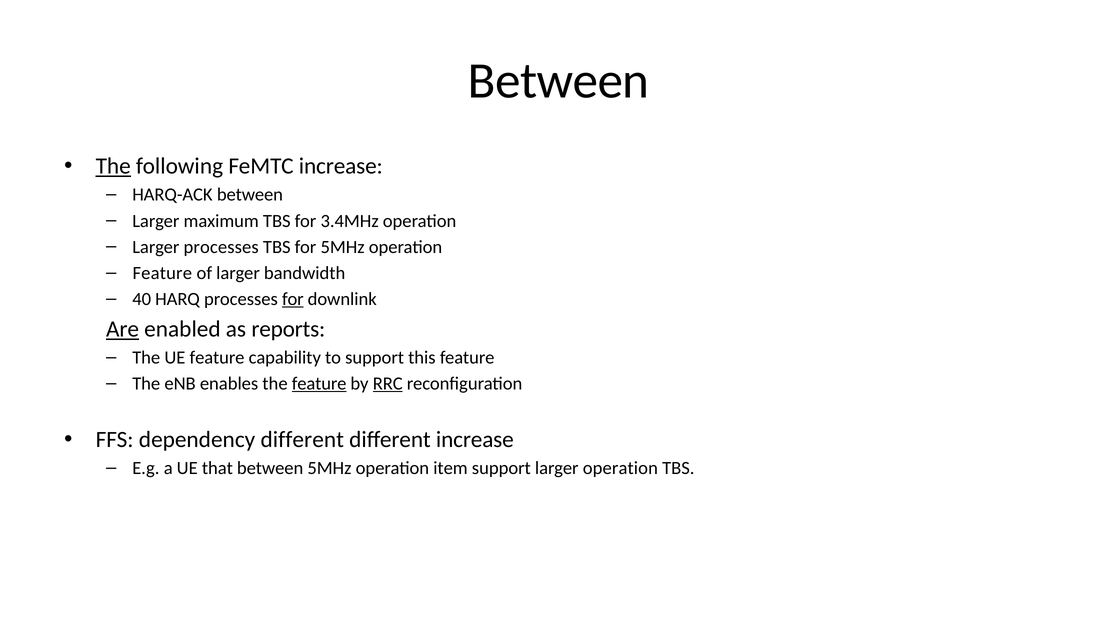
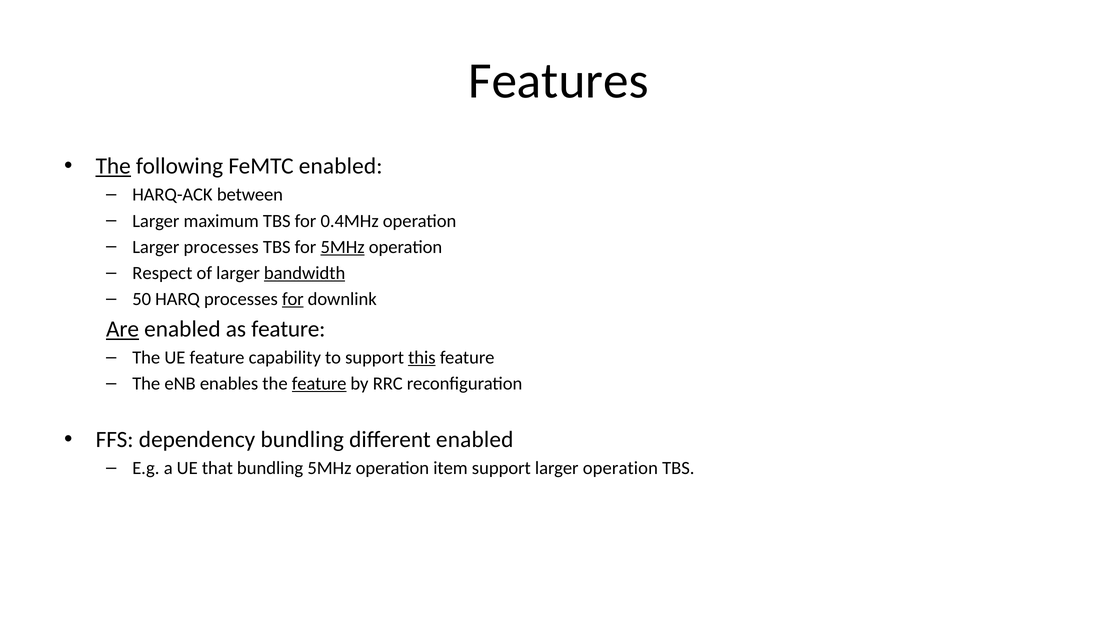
Between at (559, 81): Between -> Features
FeMTC increase: increase -> enabled
3.4MHz: 3.4MHz -> 0.4MHz
5MHz at (343, 247) underline: none -> present
Feature at (162, 273): Feature -> Respect
bandwidth underline: none -> present
40: 40 -> 50
as reports: reports -> feature
this underline: none -> present
RRC underline: present -> none
dependency different: different -> bundling
different increase: increase -> enabled
that between: between -> bundling
